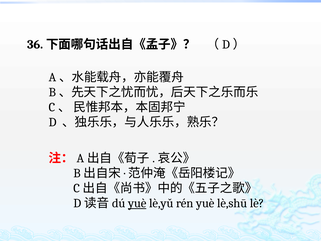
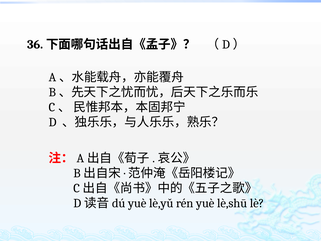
yuè at (137, 203) underline: present -> none
